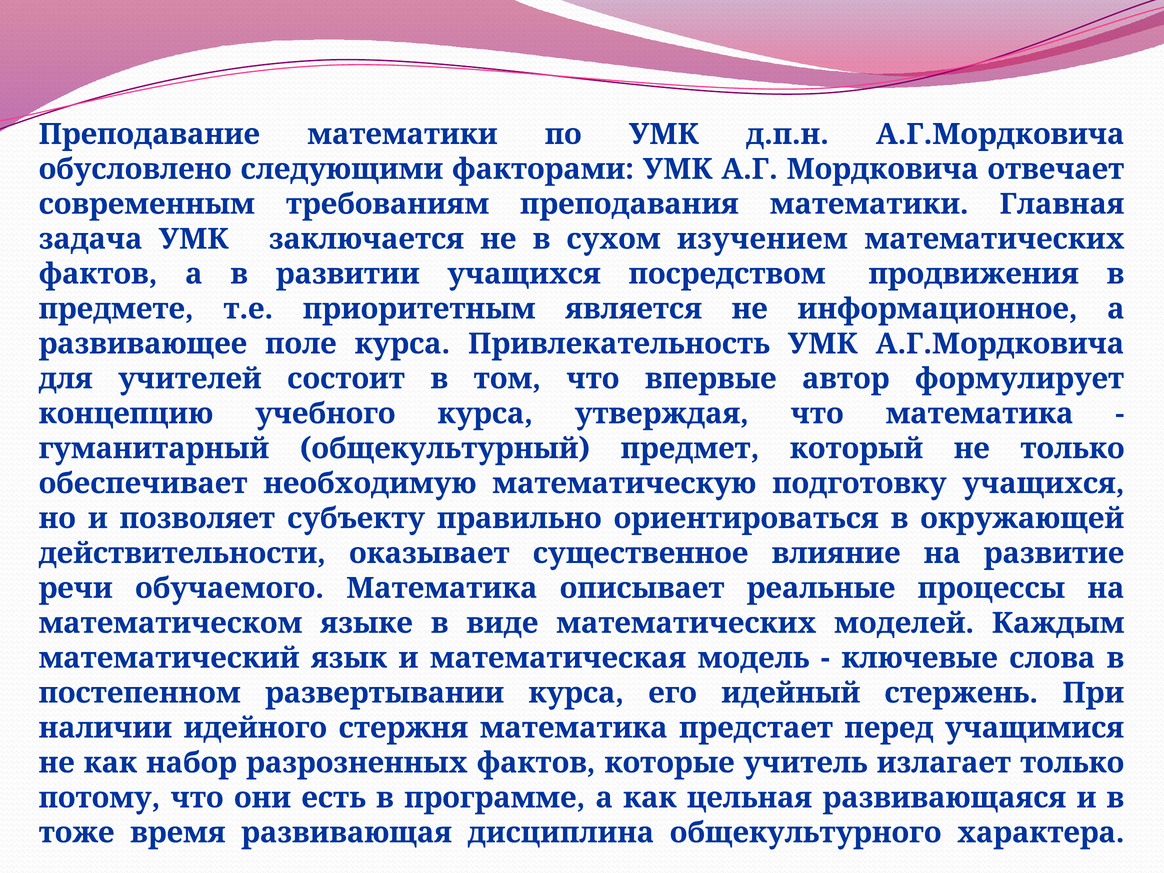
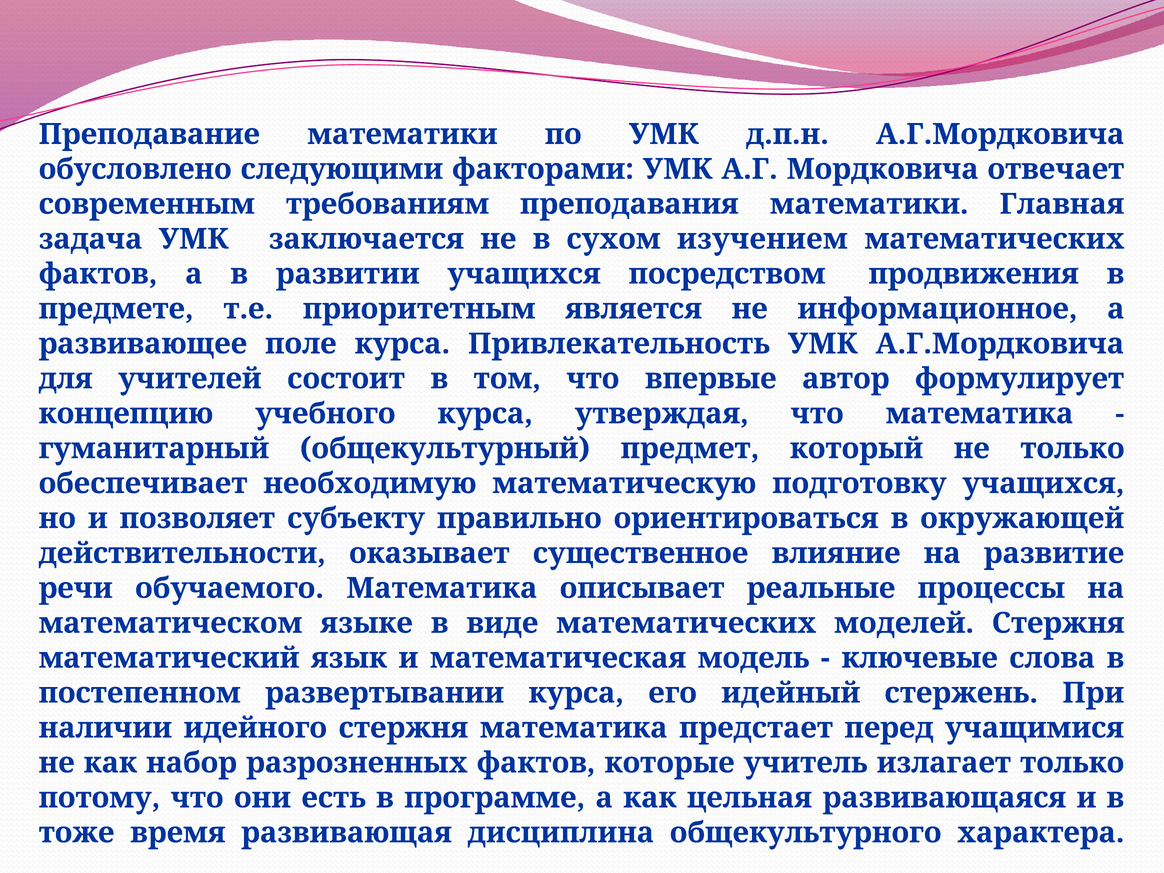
моделей Каждым: Каждым -> Стержня
